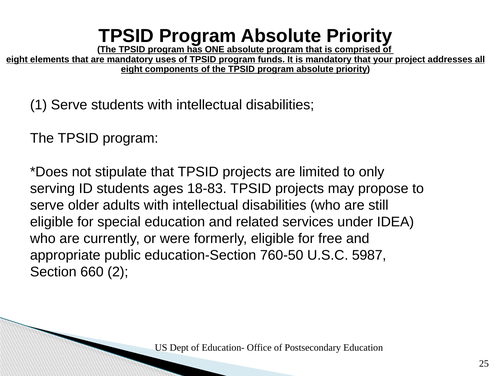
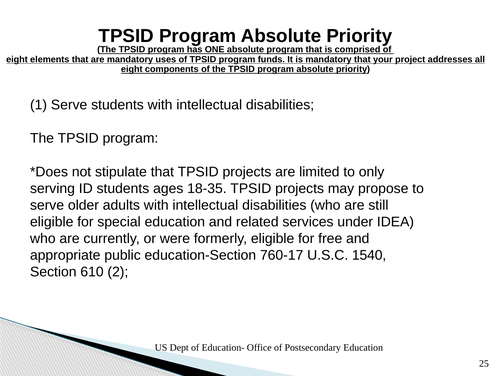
18-83: 18-83 -> 18-35
760-50: 760-50 -> 760-17
5987: 5987 -> 1540
660: 660 -> 610
